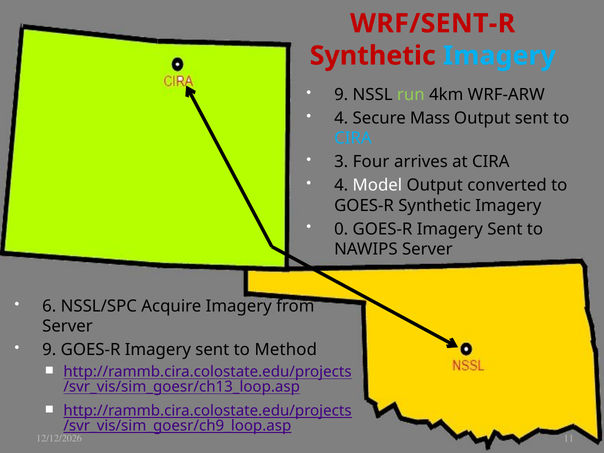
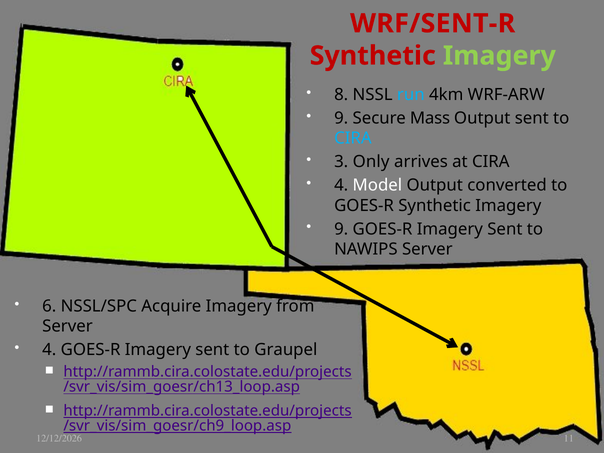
Imagery at (499, 56) colour: light blue -> light green
9 at (341, 95): 9 -> 8
run colour: light green -> light blue
4 at (341, 118): 4 -> 9
Four: Four -> Only
0 at (341, 229): 0 -> 9
9 at (49, 350): 9 -> 4
Method: Method -> Graupel
